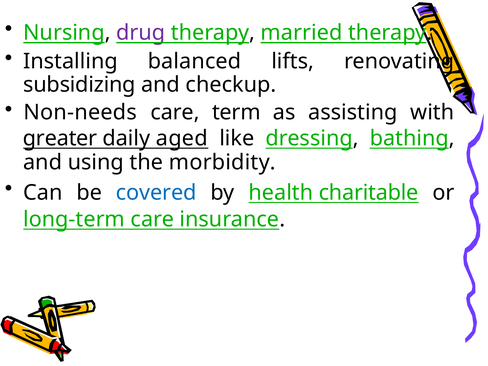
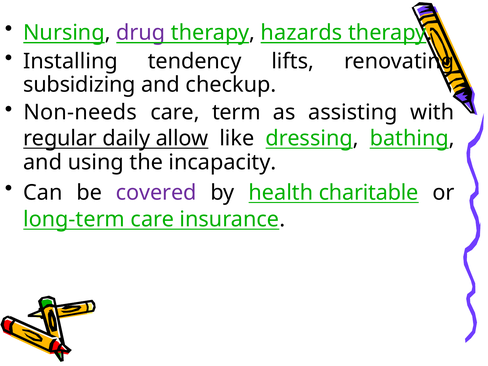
married: married -> hazards
balanced: balanced -> tendency
greater: greater -> regular
aged: aged -> allow
morbidity: morbidity -> incapacity
covered colour: blue -> purple
